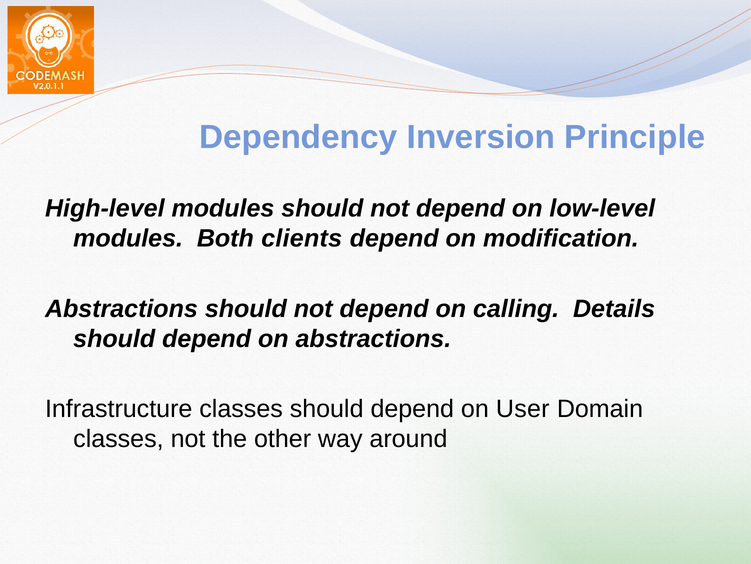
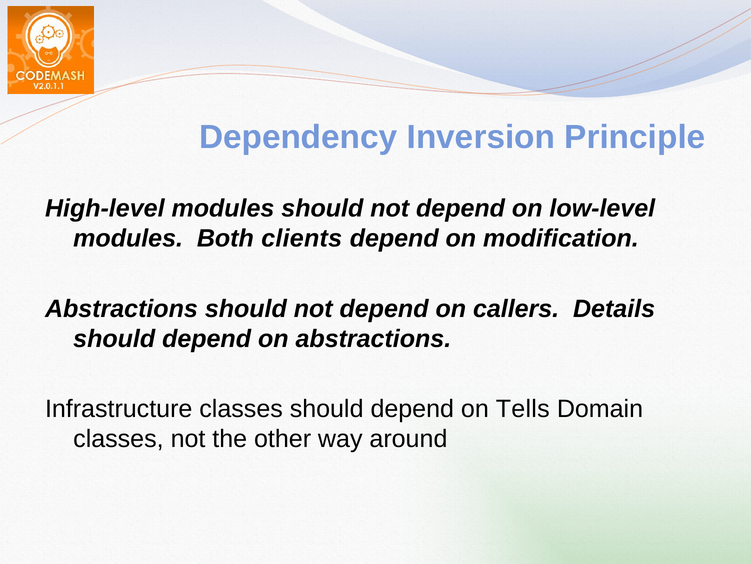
calling: calling -> callers
User: User -> Tells
